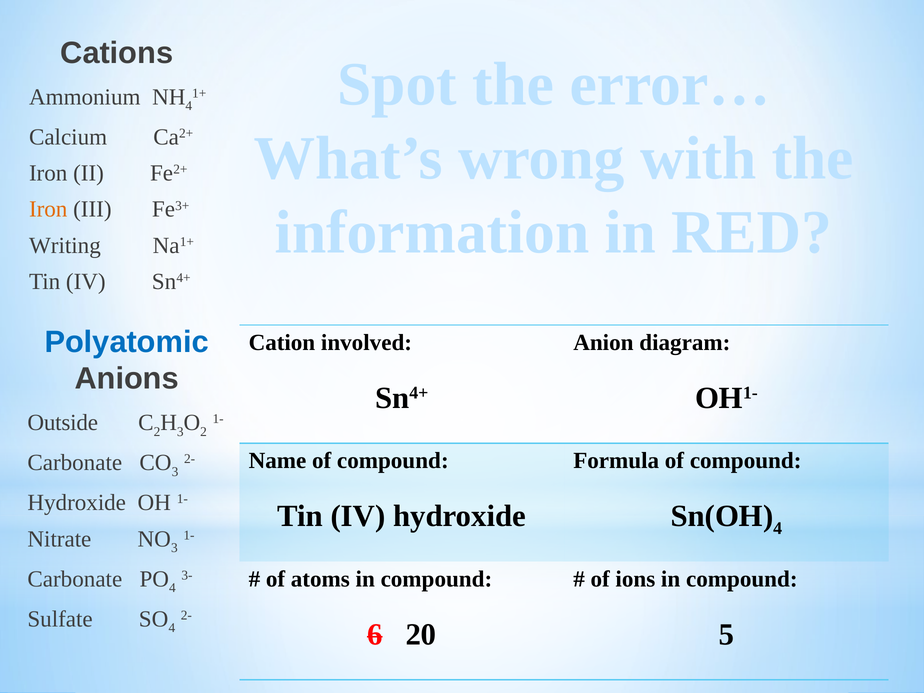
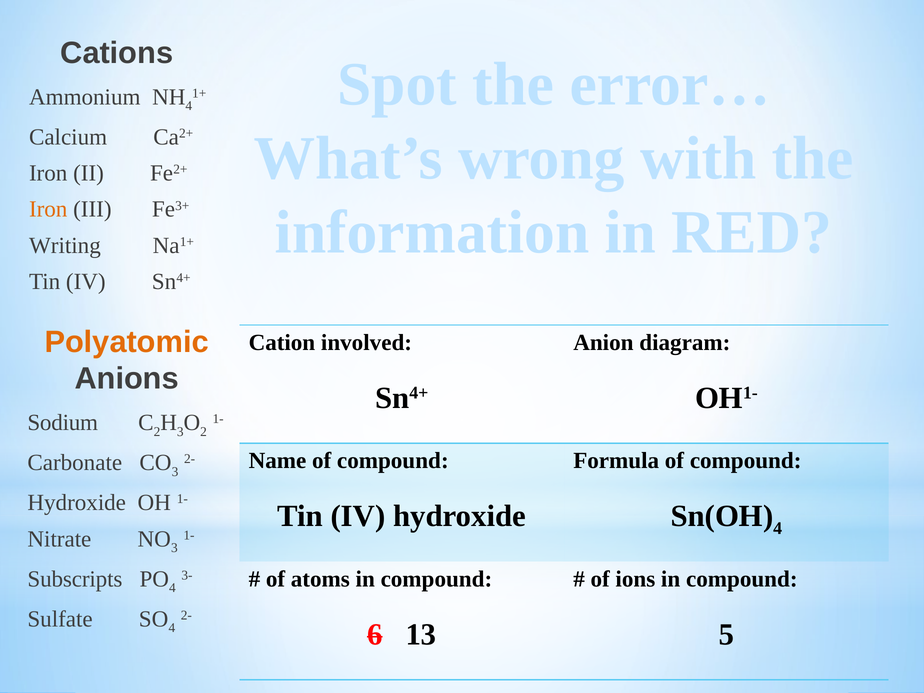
Polyatomic colour: blue -> orange
Outside: Outside -> Sodium
Carbonate at (75, 579): Carbonate -> Subscripts
20: 20 -> 13
